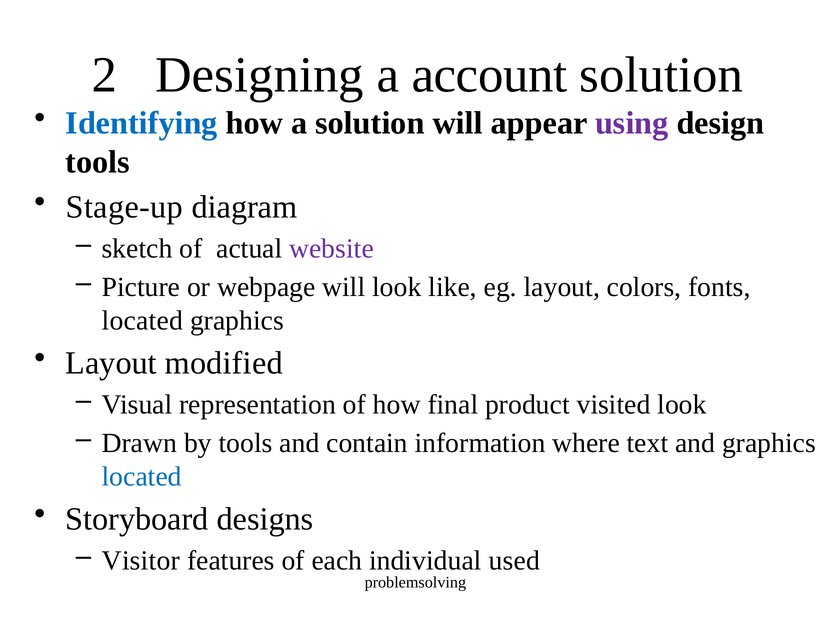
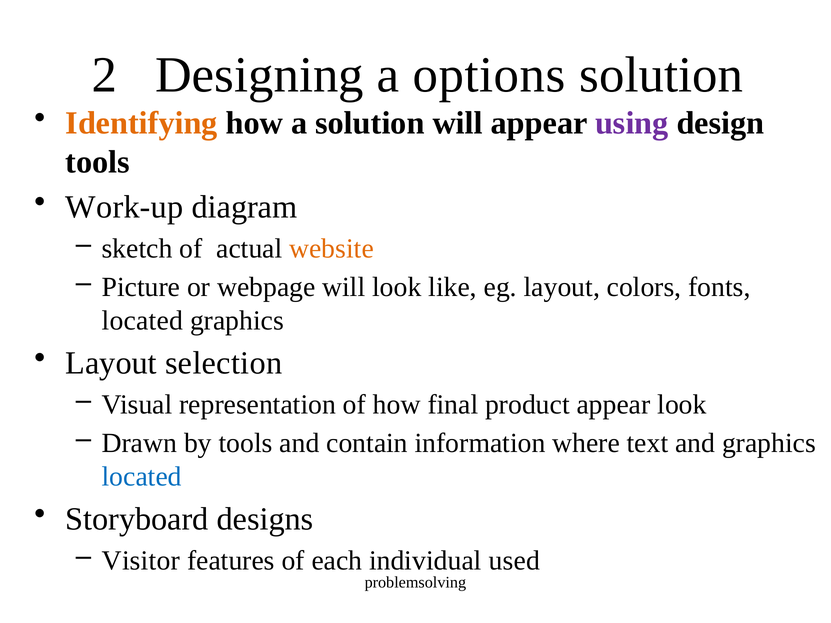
account: account -> options
Identifying colour: blue -> orange
Stage-up: Stage-up -> Work-up
website colour: purple -> orange
modified: modified -> selection
product visited: visited -> appear
